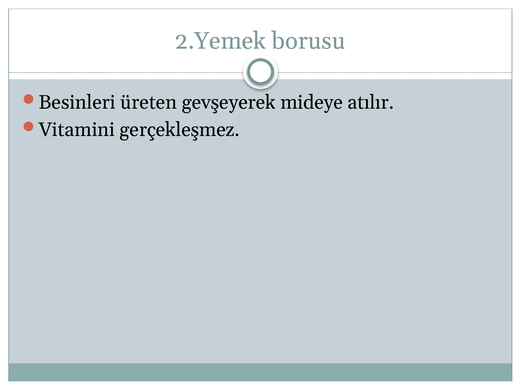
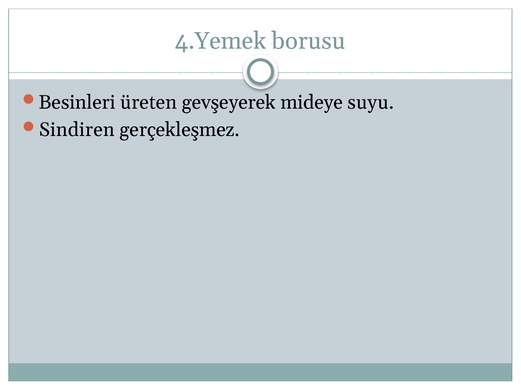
2.Yemek: 2.Yemek -> 4.Yemek
atılır: atılır -> suyu
Vitamini: Vitamini -> Sindiren
